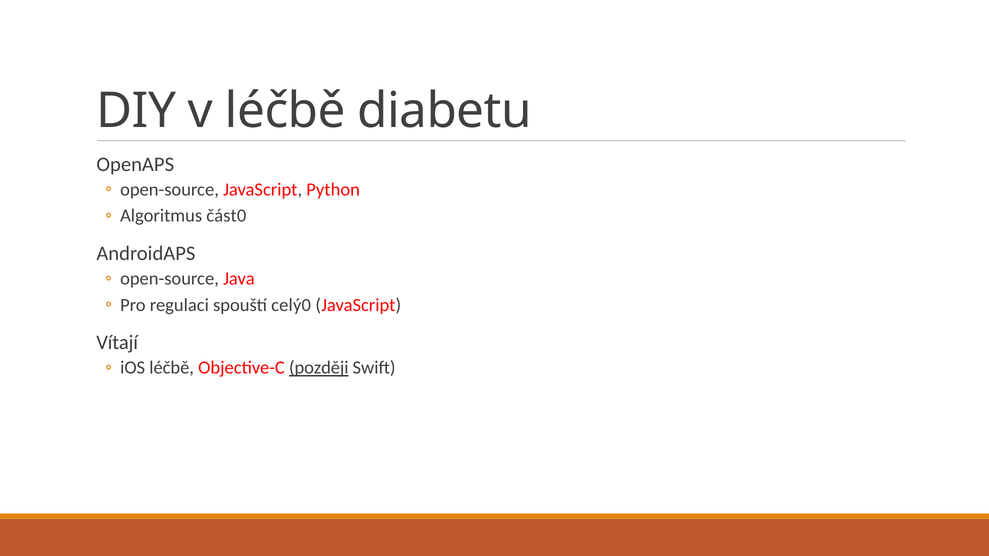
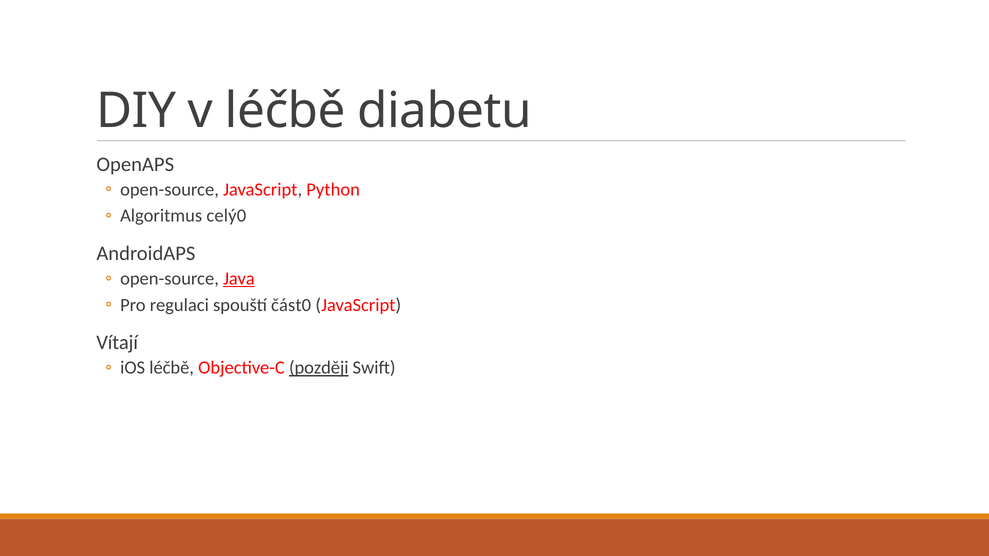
část0: část0 -> celý0
Java underline: none -> present
celý0: celý0 -> část0
